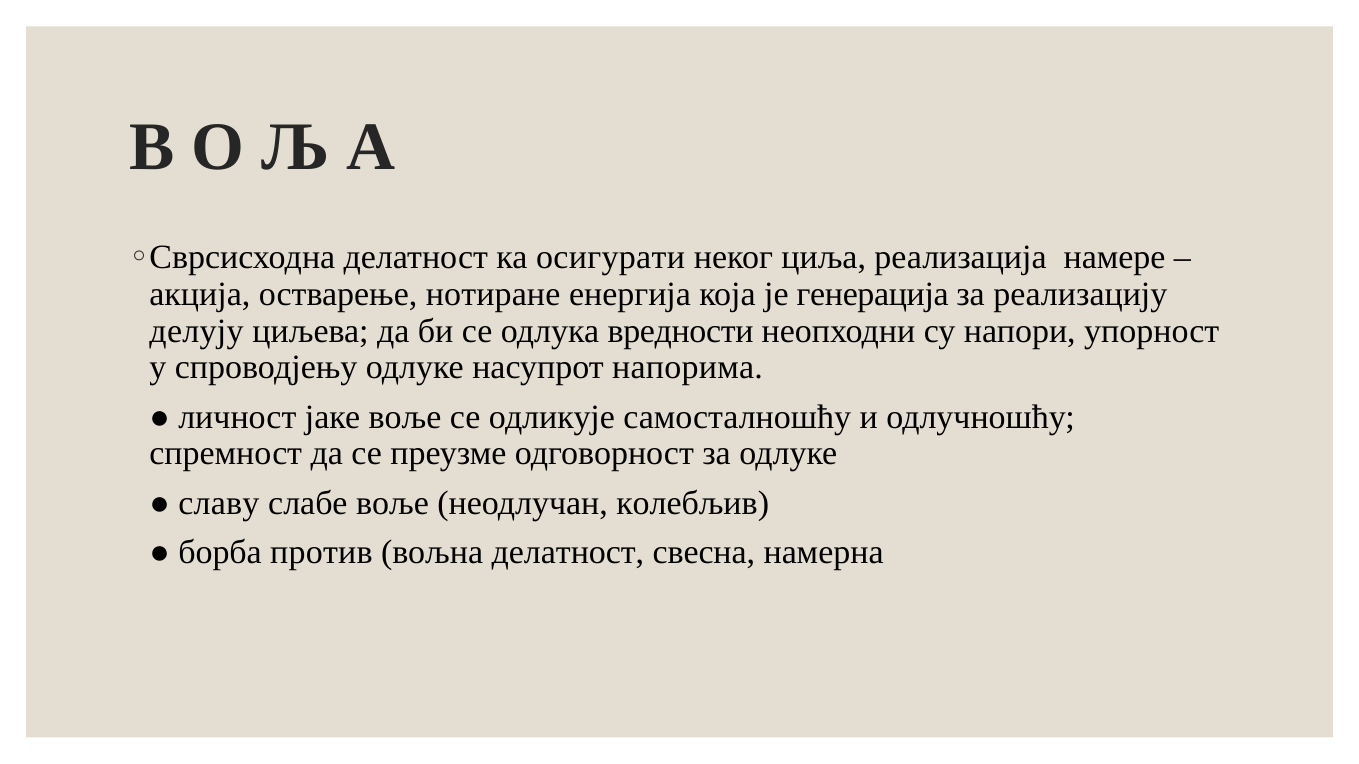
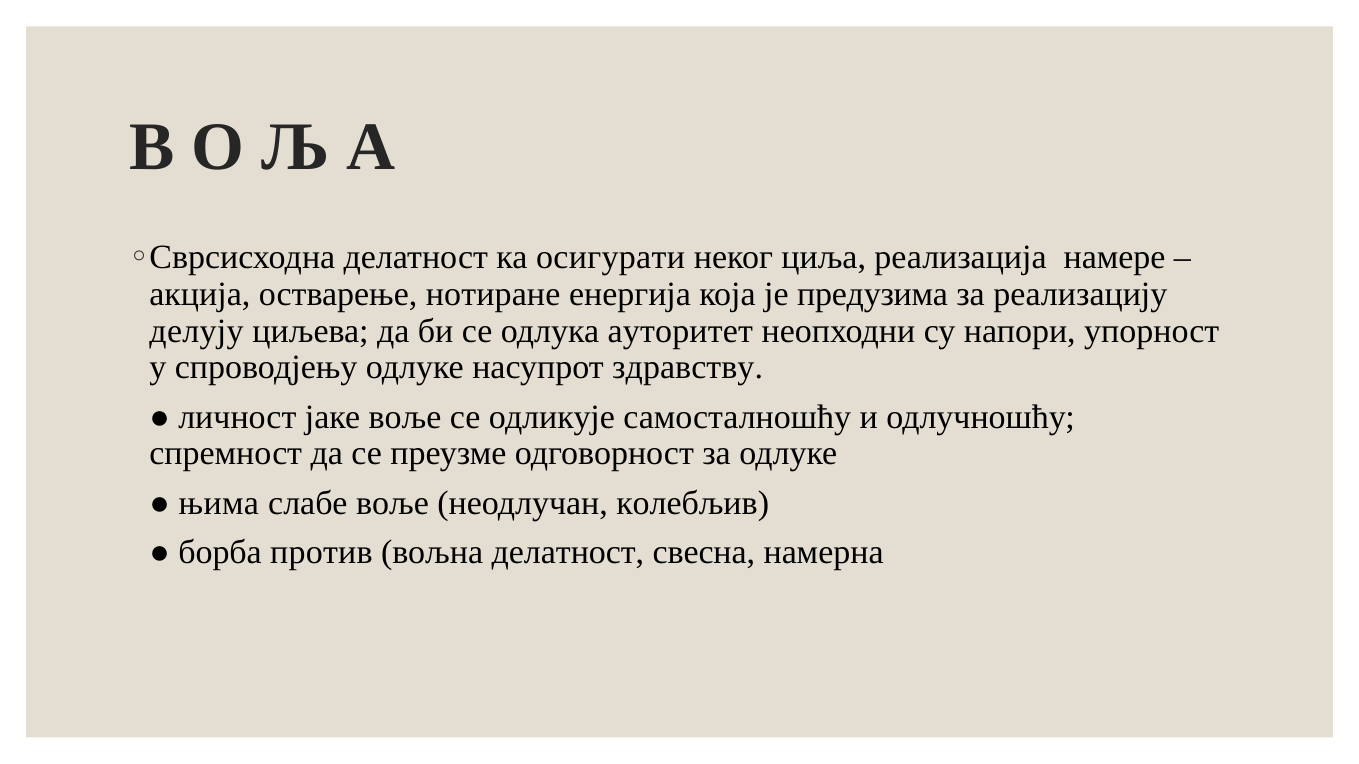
генерација: генерација -> предузима
вредности: вредности -> ауторитет
напорима: напорима -> здравству
славу: славу -> њима
